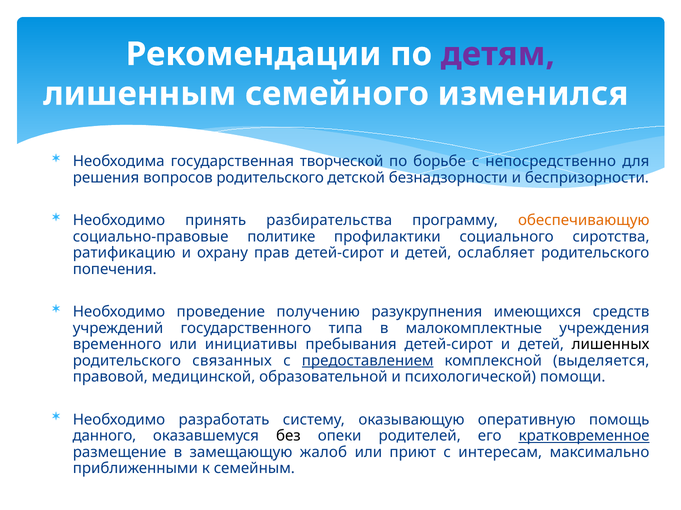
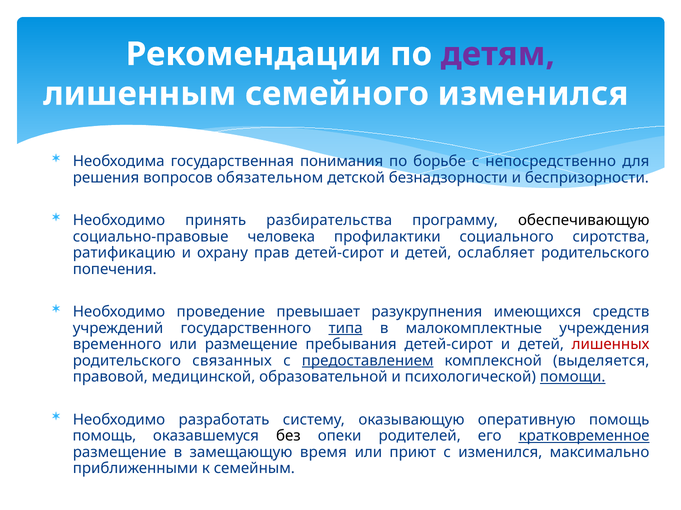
творческой: творческой -> понимания
вопросов родительского: родительского -> обязательном
обеспечивающую colour: orange -> black
политике: политике -> человека
получению: получению -> превышает
типа underline: none -> present
или инициативы: инициативы -> размещение
лишенных colour: black -> red
помощи underline: none -> present
данного at (104, 437): данного -> помощь
жалоб: жалоб -> время
с интересам: интересам -> изменился
